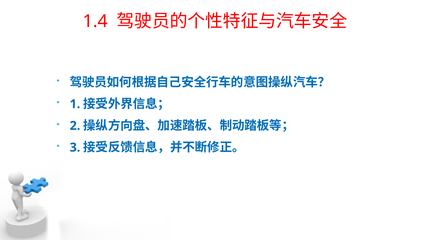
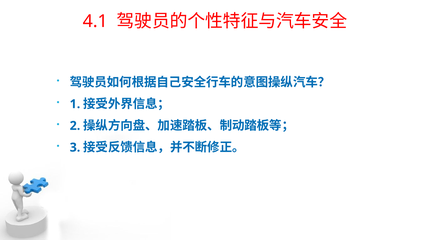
1.4: 1.4 -> 4.1
